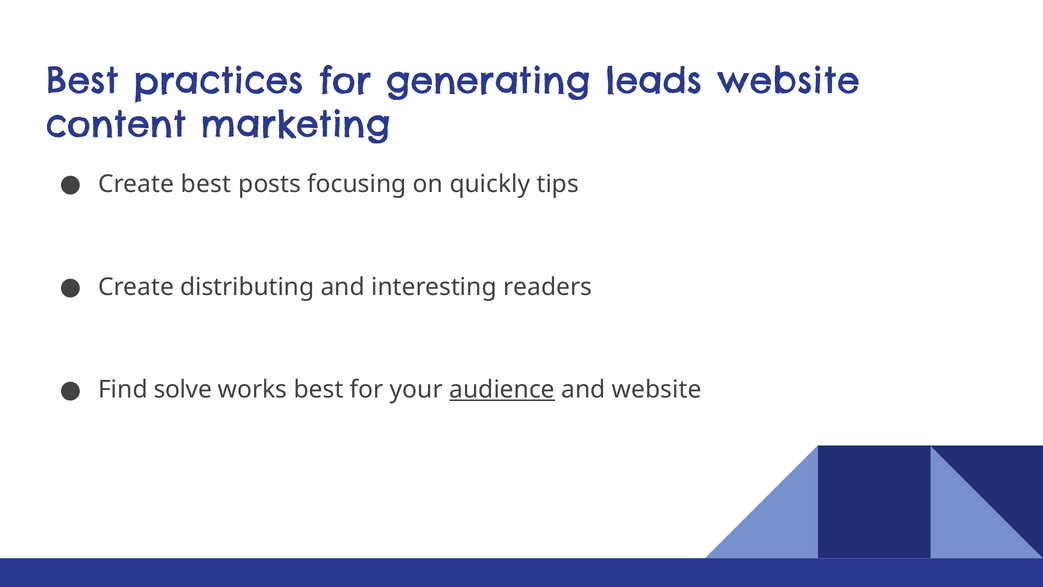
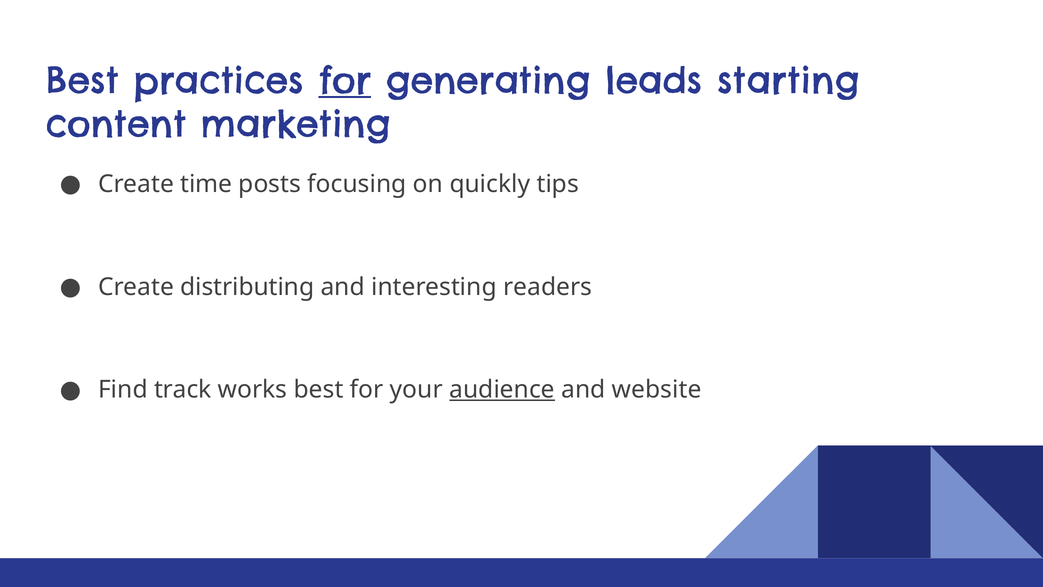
for at (345, 81) underline: none -> present
leads website: website -> starting
Create best: best -> time
solve: solve -> track
